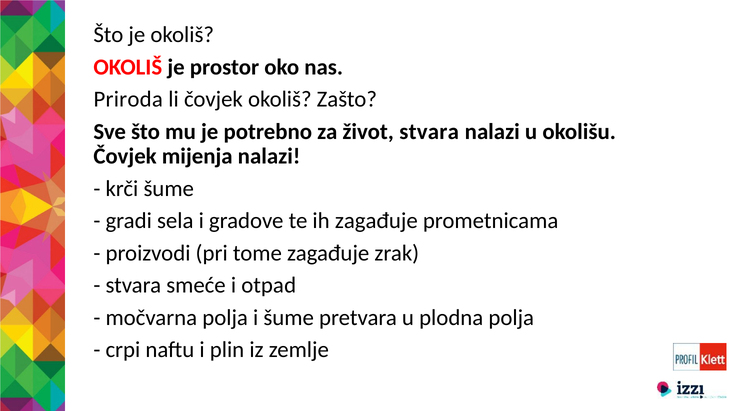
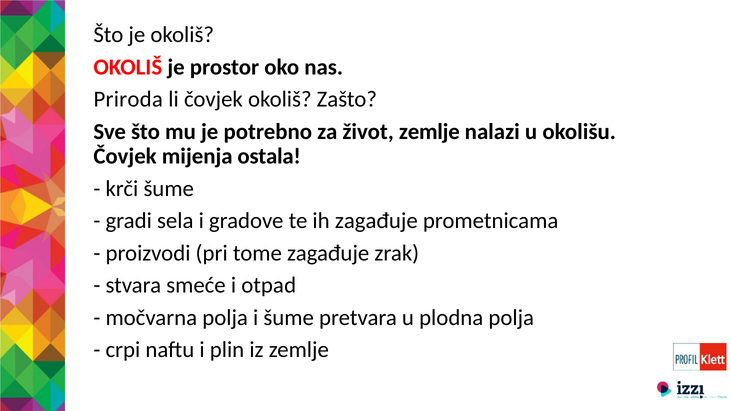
život stvara: stvara -> zemlje
mijenja nalazi: nalazi -> ostala
